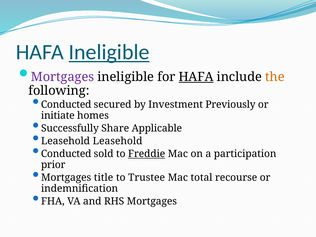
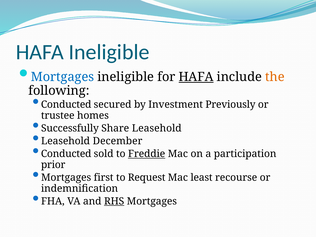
Ineligible at (109, 52) underline: present -> none
Mortgages at (62, 77) colour: purple -> blue
initiate: initiate -> trustee
Share Applicable: Applicable -> Leasehold
Leasehold Leasehold: Leasehold -> December
title: title -> first
Trustee: Trustee -> Request
total: total -> least
RHS underline: none -> present
